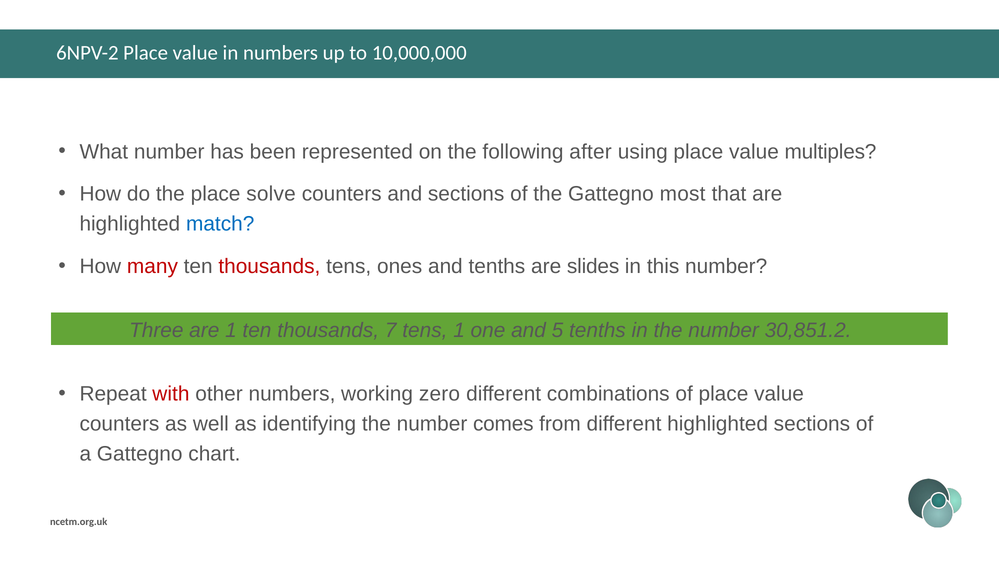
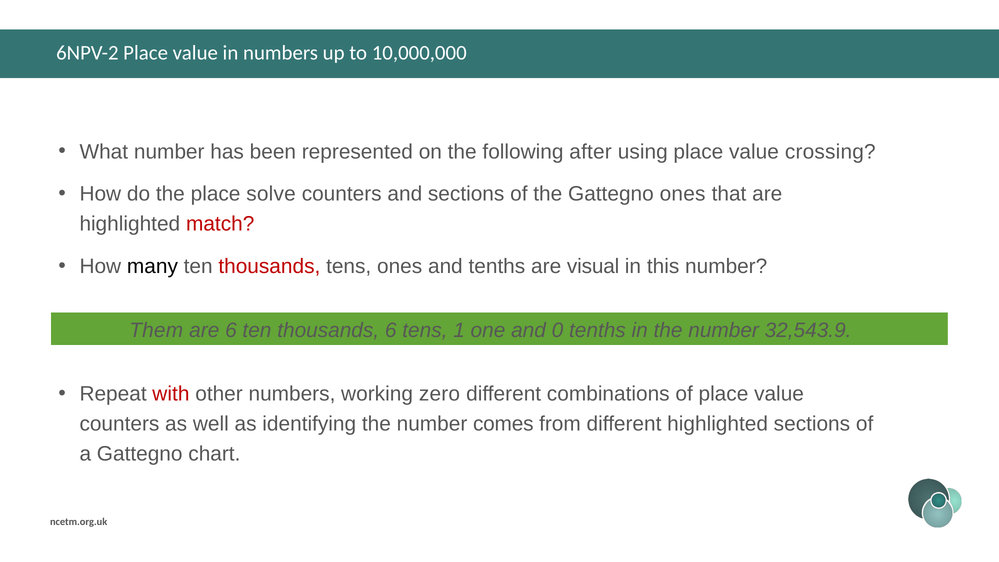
multiples: multiples -> crossing
Gattegno most: most -> ones
match colour: blue -> red
many colour: red -> black
slides: slides -> visual
Three: Three -> Them
are 1: 1 -> 6
thousands 7: 7 -> 6
5: 5 -> 0
30,851.2: 30,851.2 -> 32,543.9
